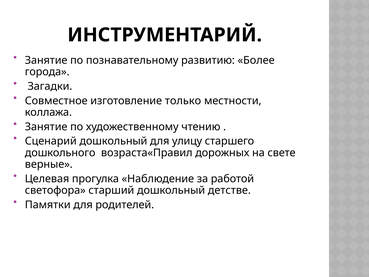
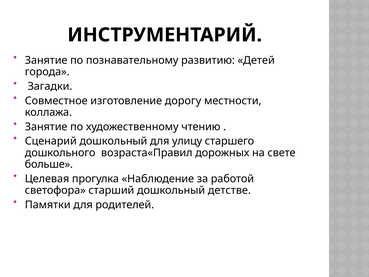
Более: Более -> Детей
только: только -> дорогу
верные: верные -> больше
